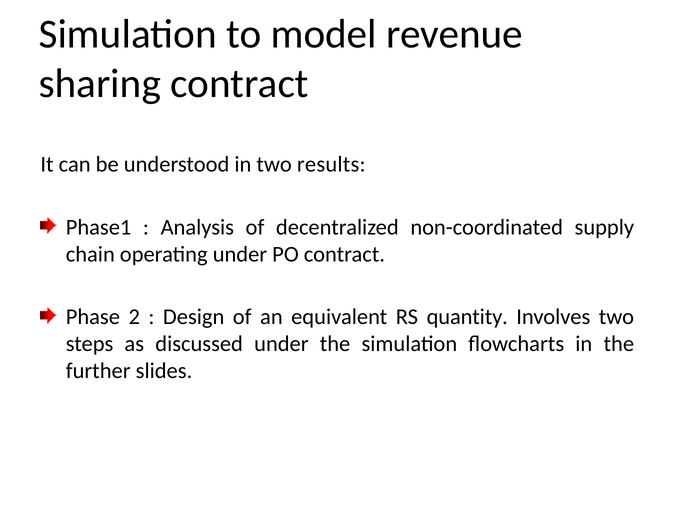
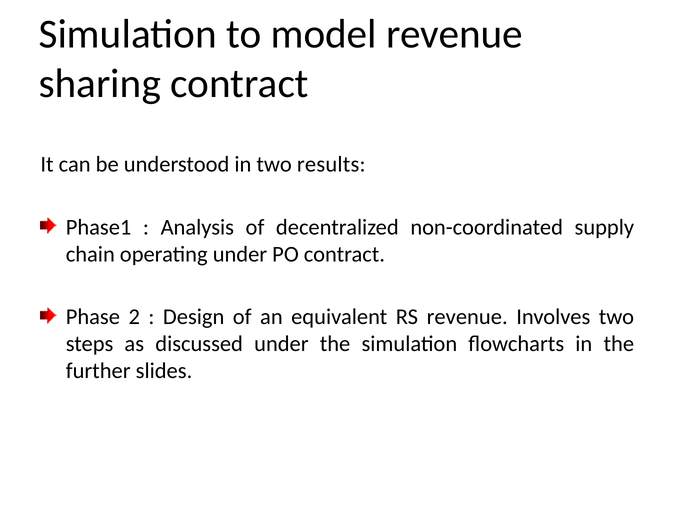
RS quantity: quantity -> revenue
